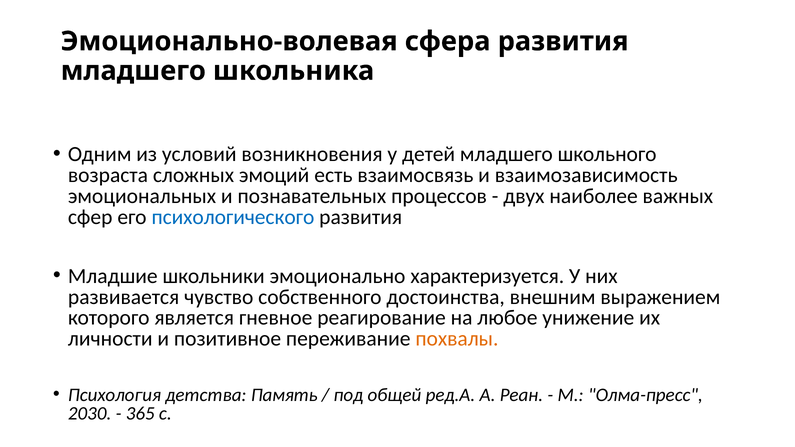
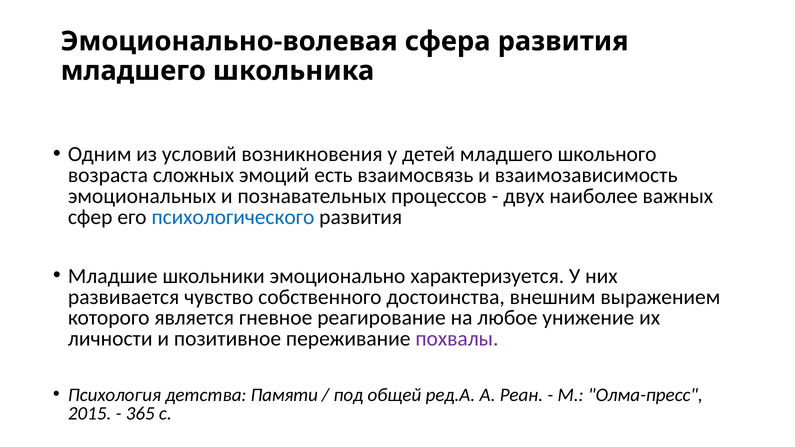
похвалы colour: orange -> purple
Память: Память -> Памяти
2030: 2030 -> 2015
